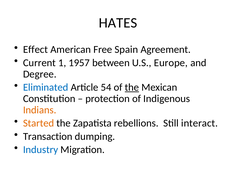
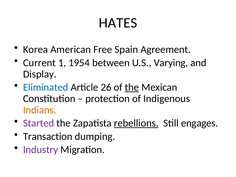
Effect: Effect -> Korea
1957: 1957 -> 1954
Europe: Europe -> Varying
Degree: Degree -> Display
54: 54 -> 26
Started colour: orange -> purple
rebellions underline: none -> present
interact: interact -> engages
Industry colour: blue -> purple
